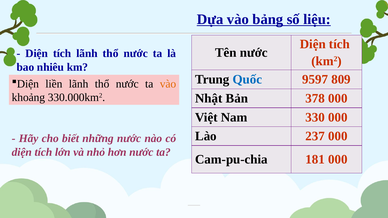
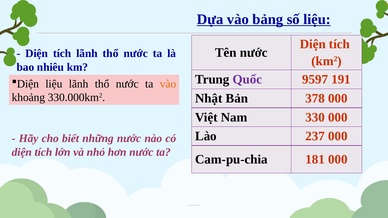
Quốc colour: blue -> purple
809: 809 -> 191
liền at (54, 84): liền -> liệu
